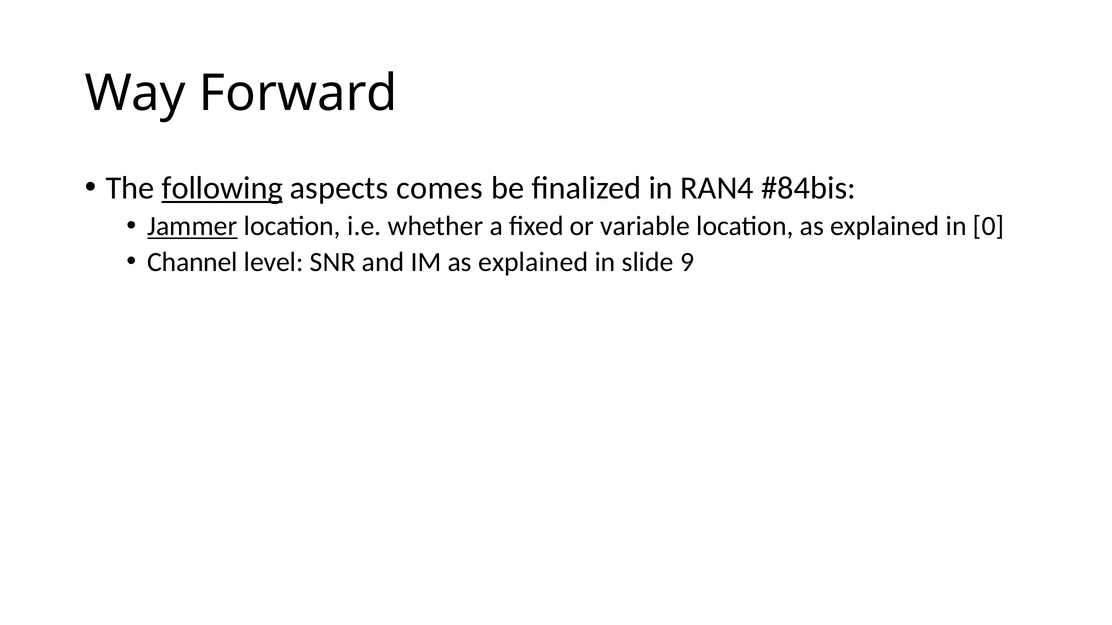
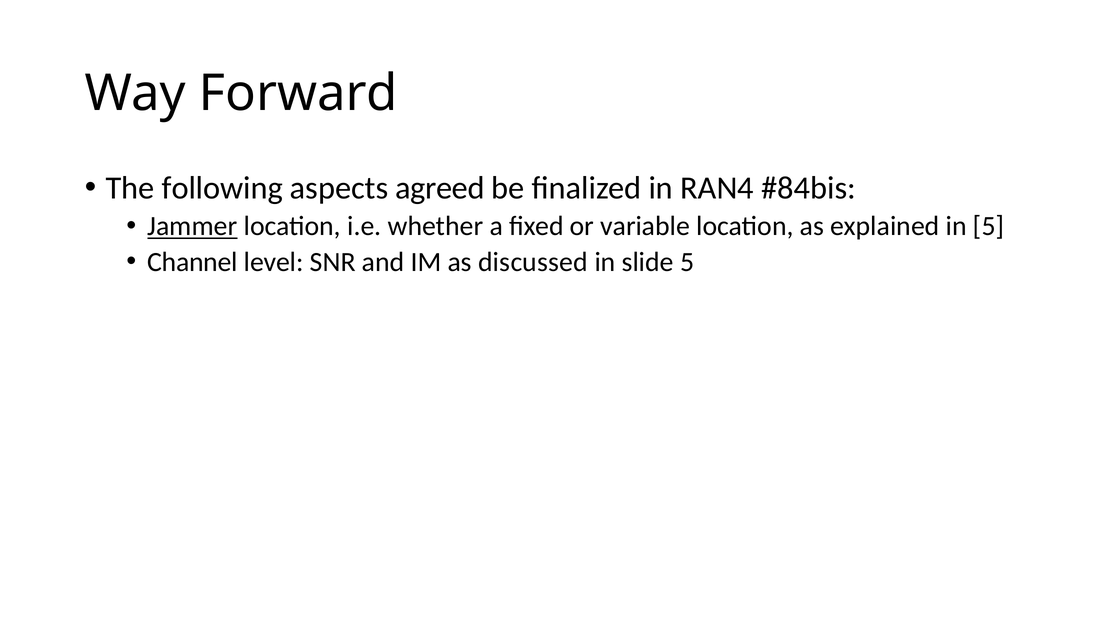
following underline: present -> none
comes: comes -> agreed
in 0: 0 -> 5
IM as explained: explained -> discussed
slide 9: 9 -> 5
